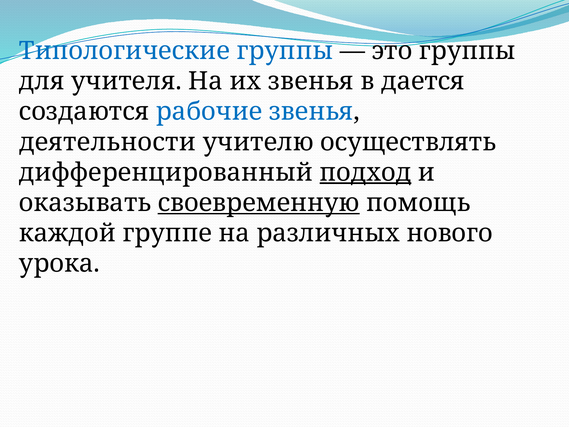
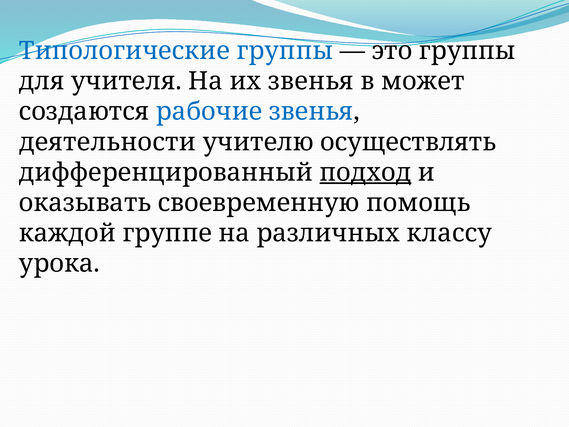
дается: дается -> может
своевременную underline: present -> none
нового: нового -> классу
